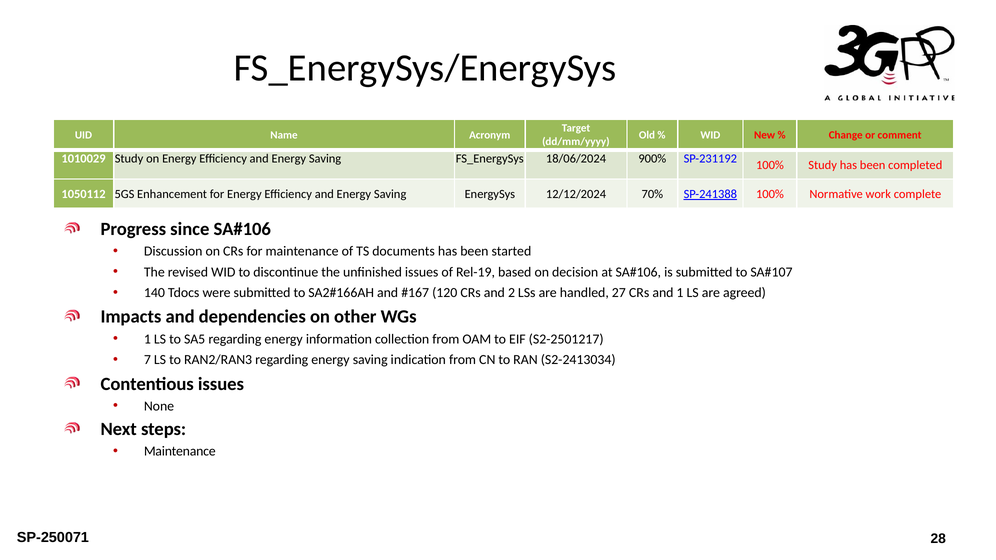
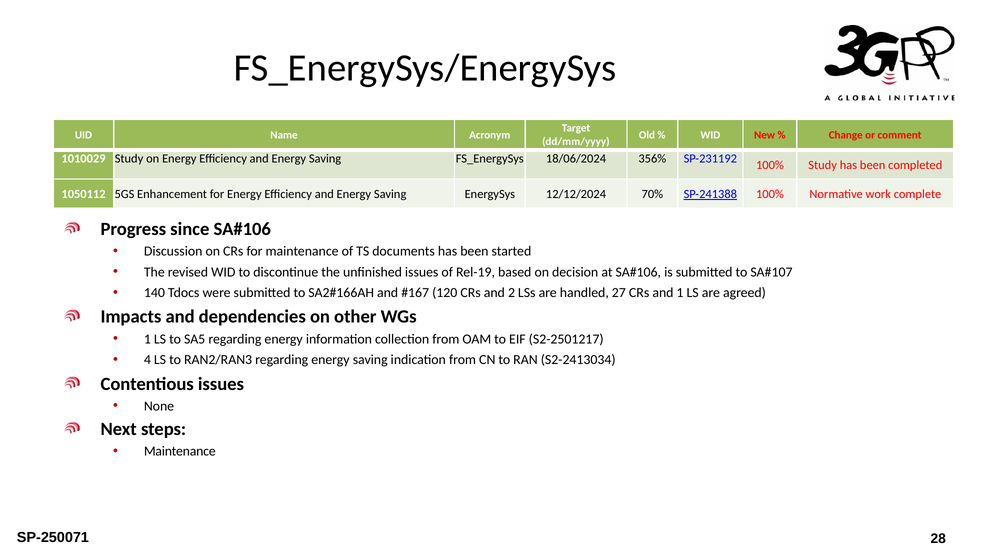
900%: 900% -> 356%
7: 7 -> 4
